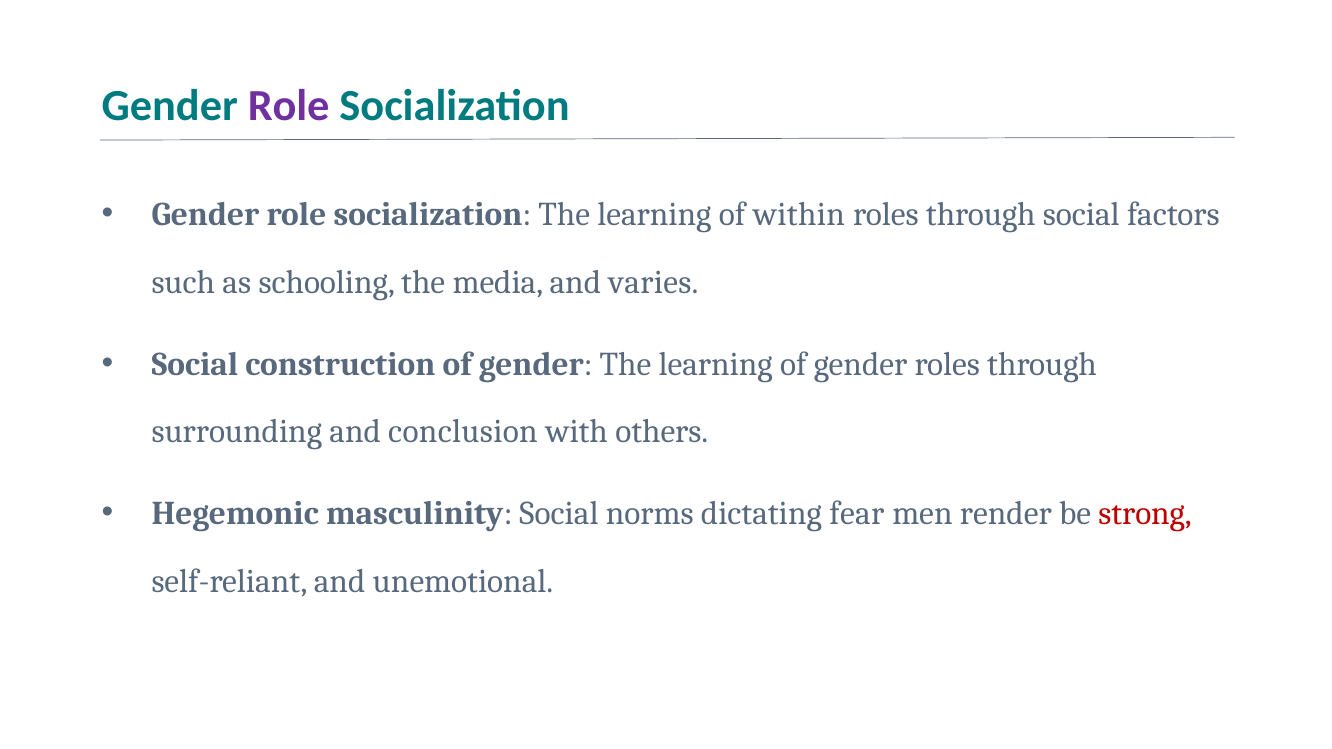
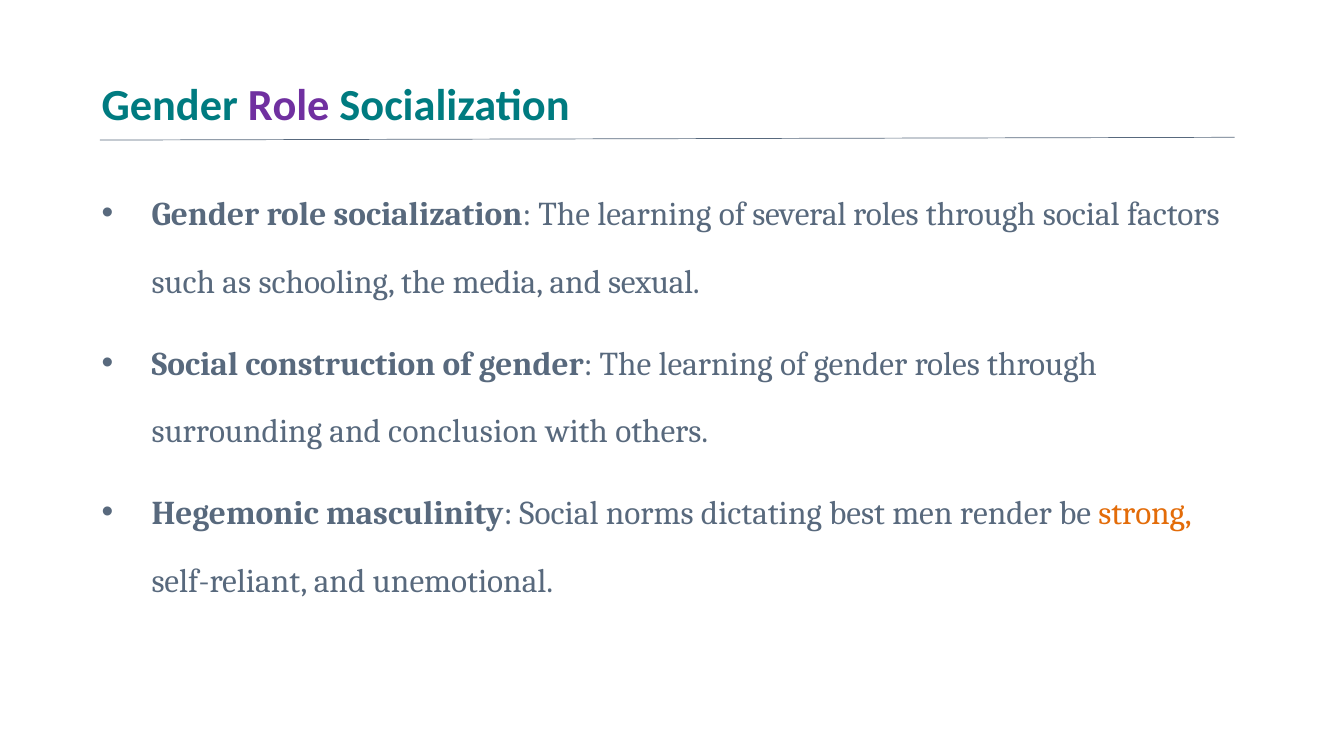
within: within -> several
varies: varies -> sexual
fear: fear -> best
strong colour: red -> orange
